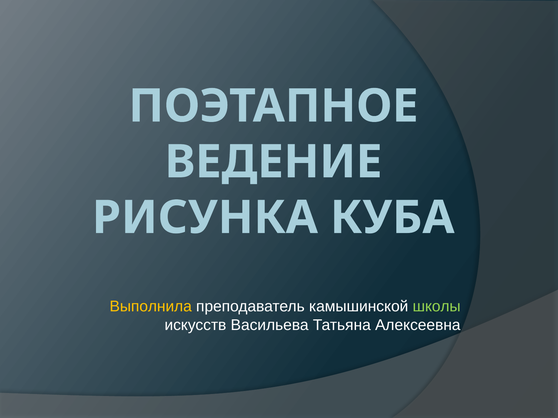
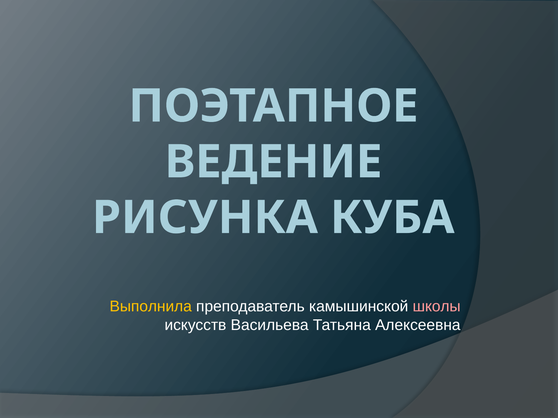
школы colour: light green -> pink
